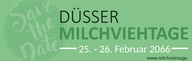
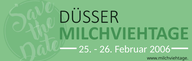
2066: 2066 -> 2006
